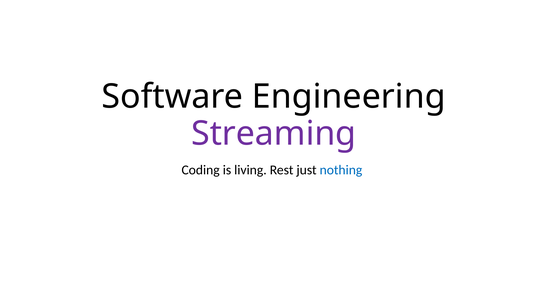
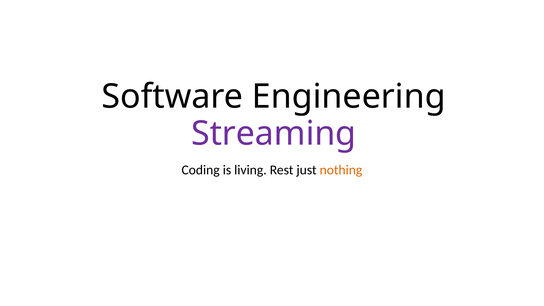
nothing colour: blue -> orange
